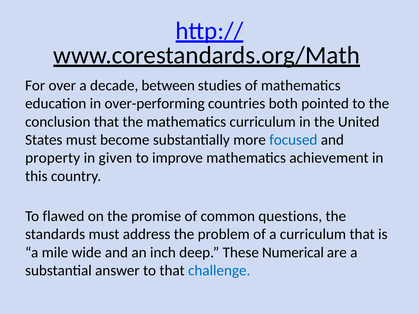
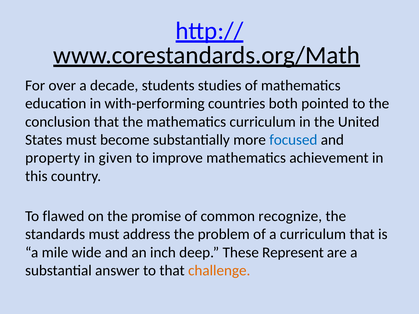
between: between -> students
over-performing: over-performing -> with-performing
questions: questions -> recognize
Numerical: Numerical -> Represent
challenge colour: blue -> orange
